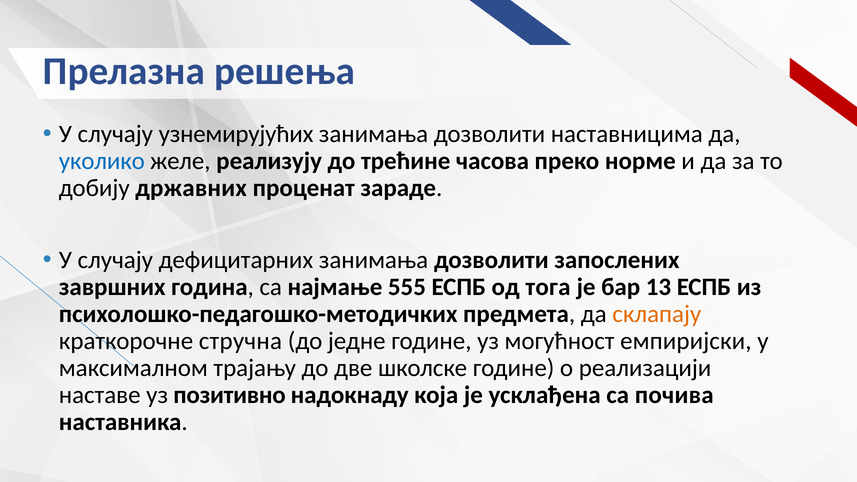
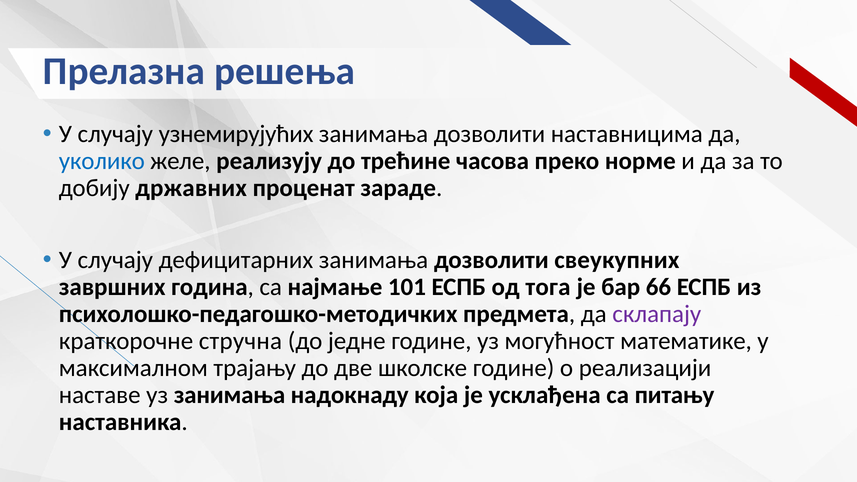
запослених: запослених -> свеукупних
555: 555 -> 101
13: 13 -> 66
склапају colour: orange -> purple
емпиријски: емпиријски -> математике
уз позитивно: позитивно -> занимања
почива: почива -> питању
